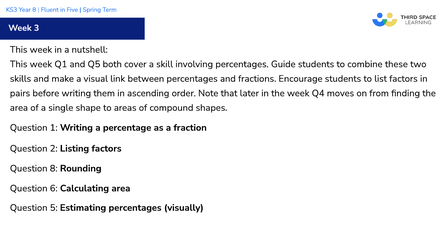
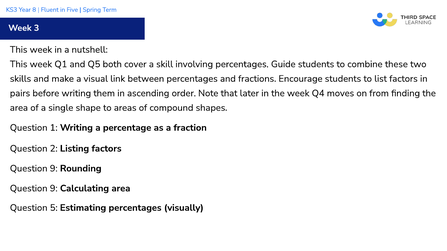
8 at (54, 169): 8 -> 9
6 at (54, 189): 6 -> 9
